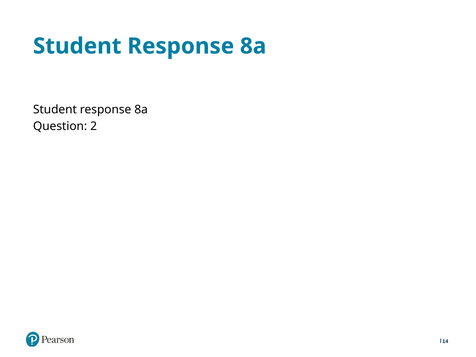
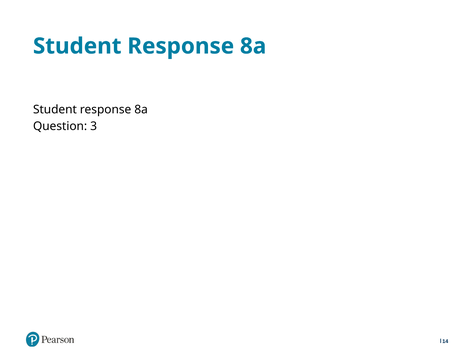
2: 2 -> 3
